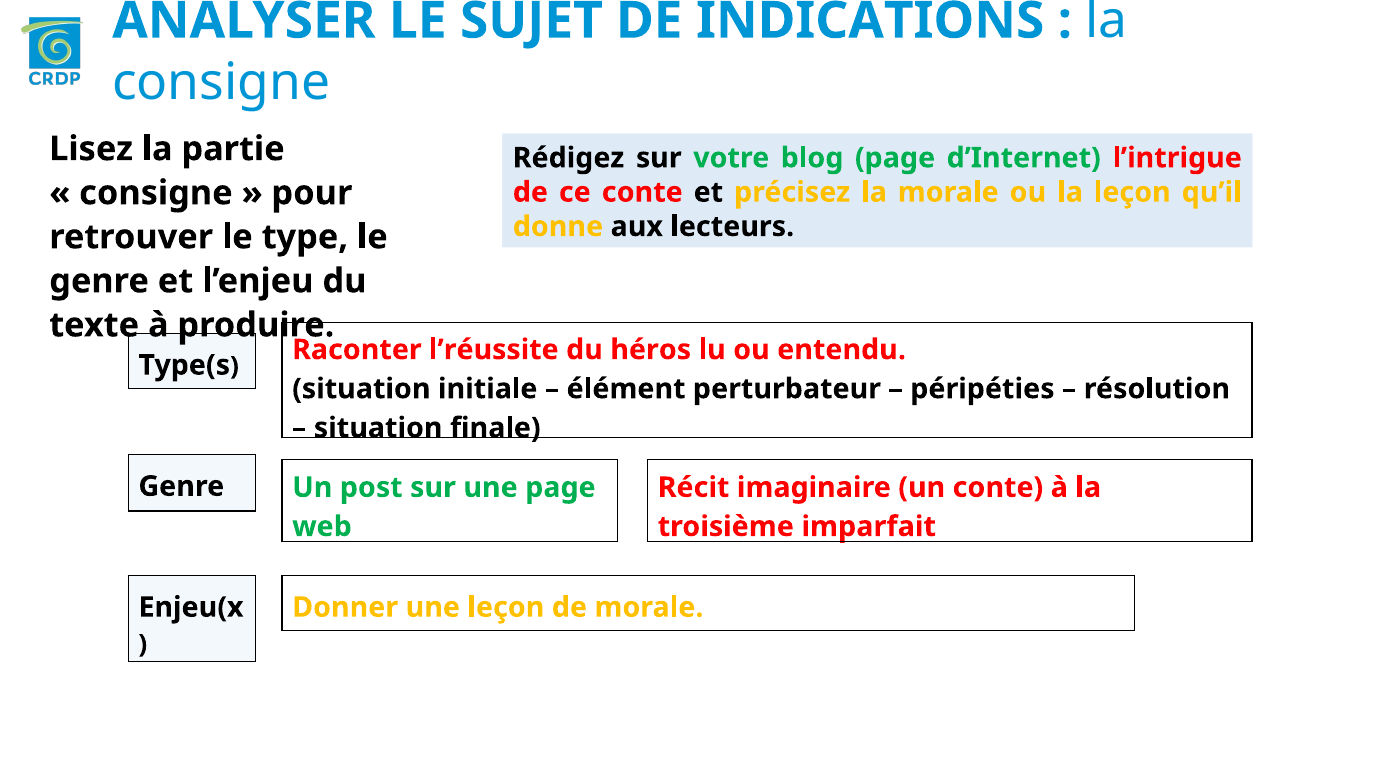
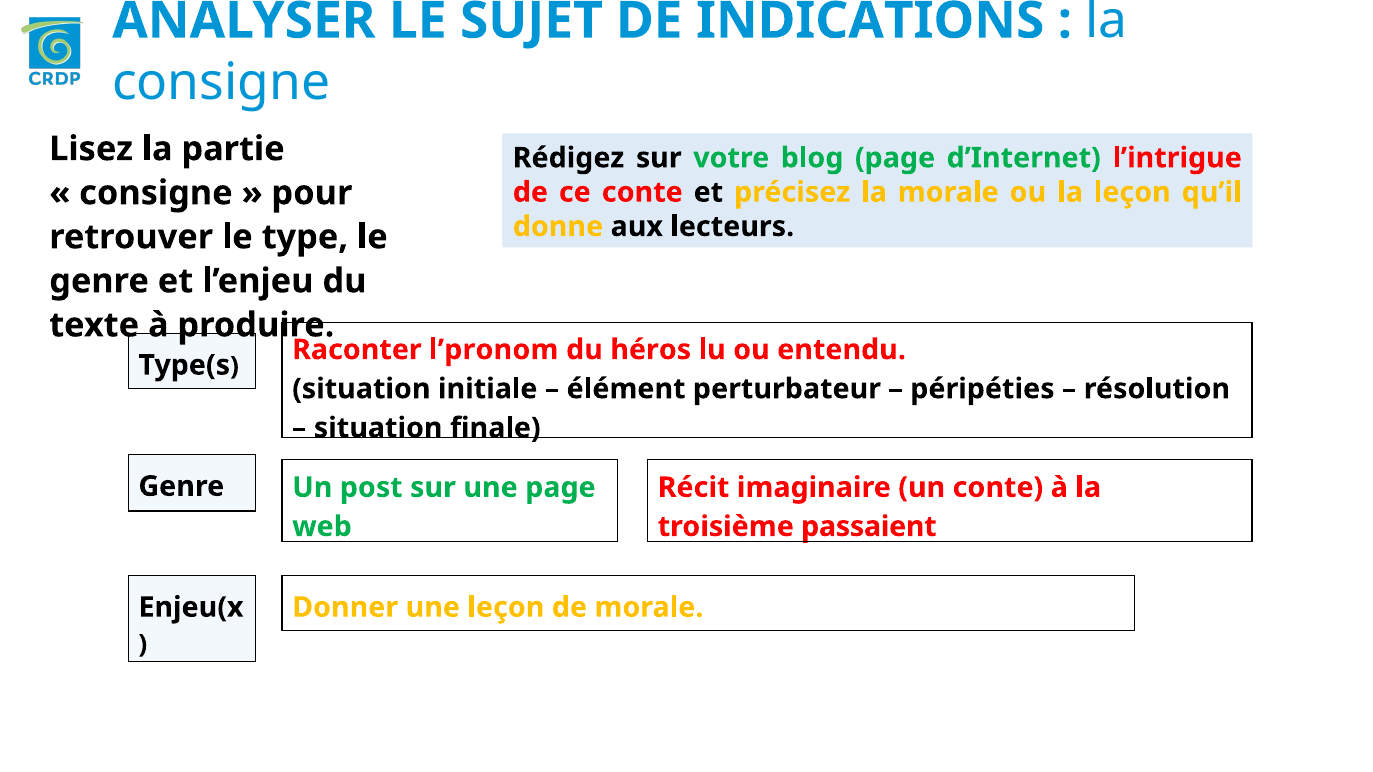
l’réussite: l’réussite -> l’pronom
imparfait: imparfait -> passaient
